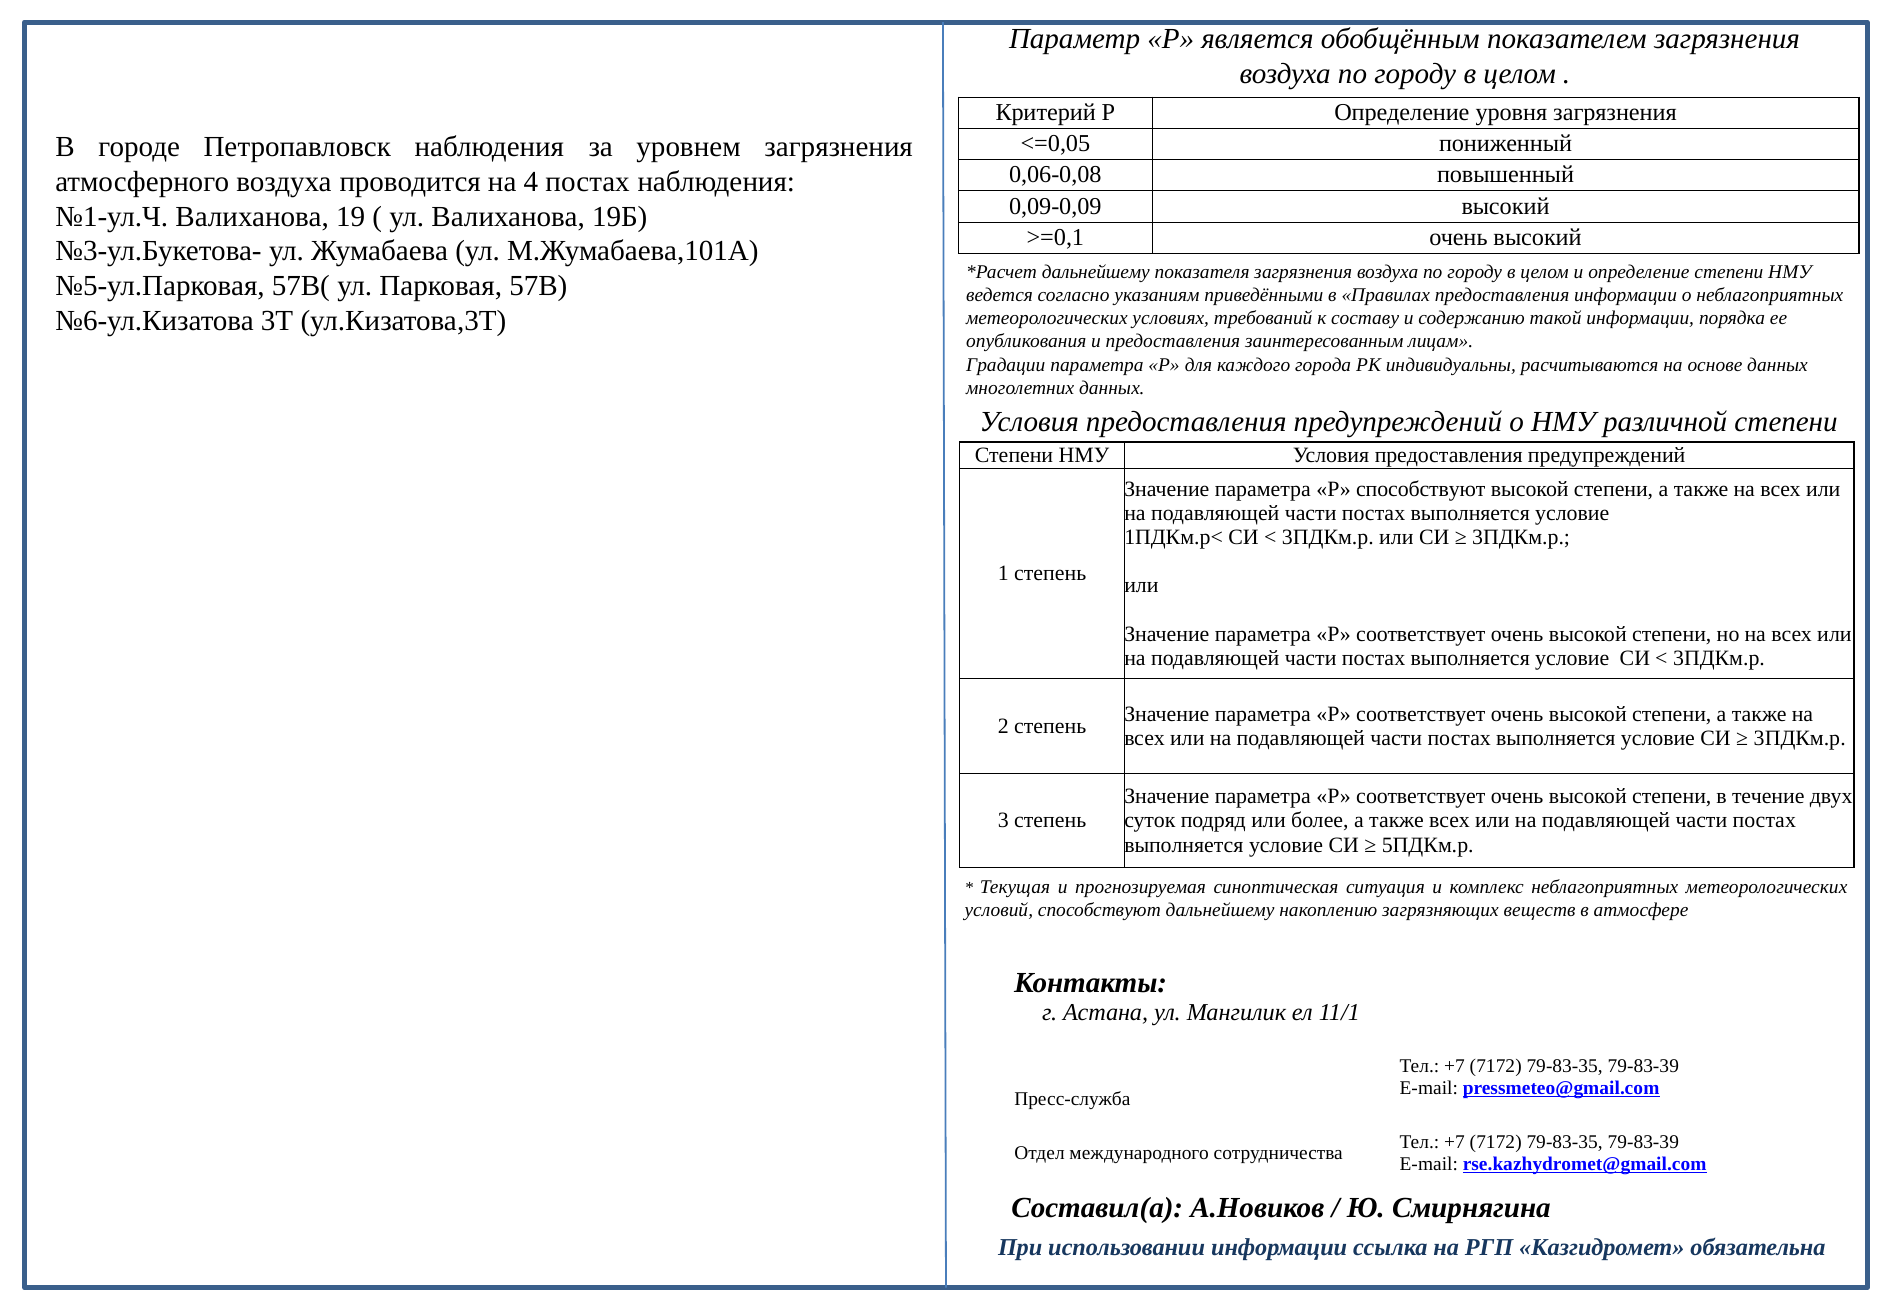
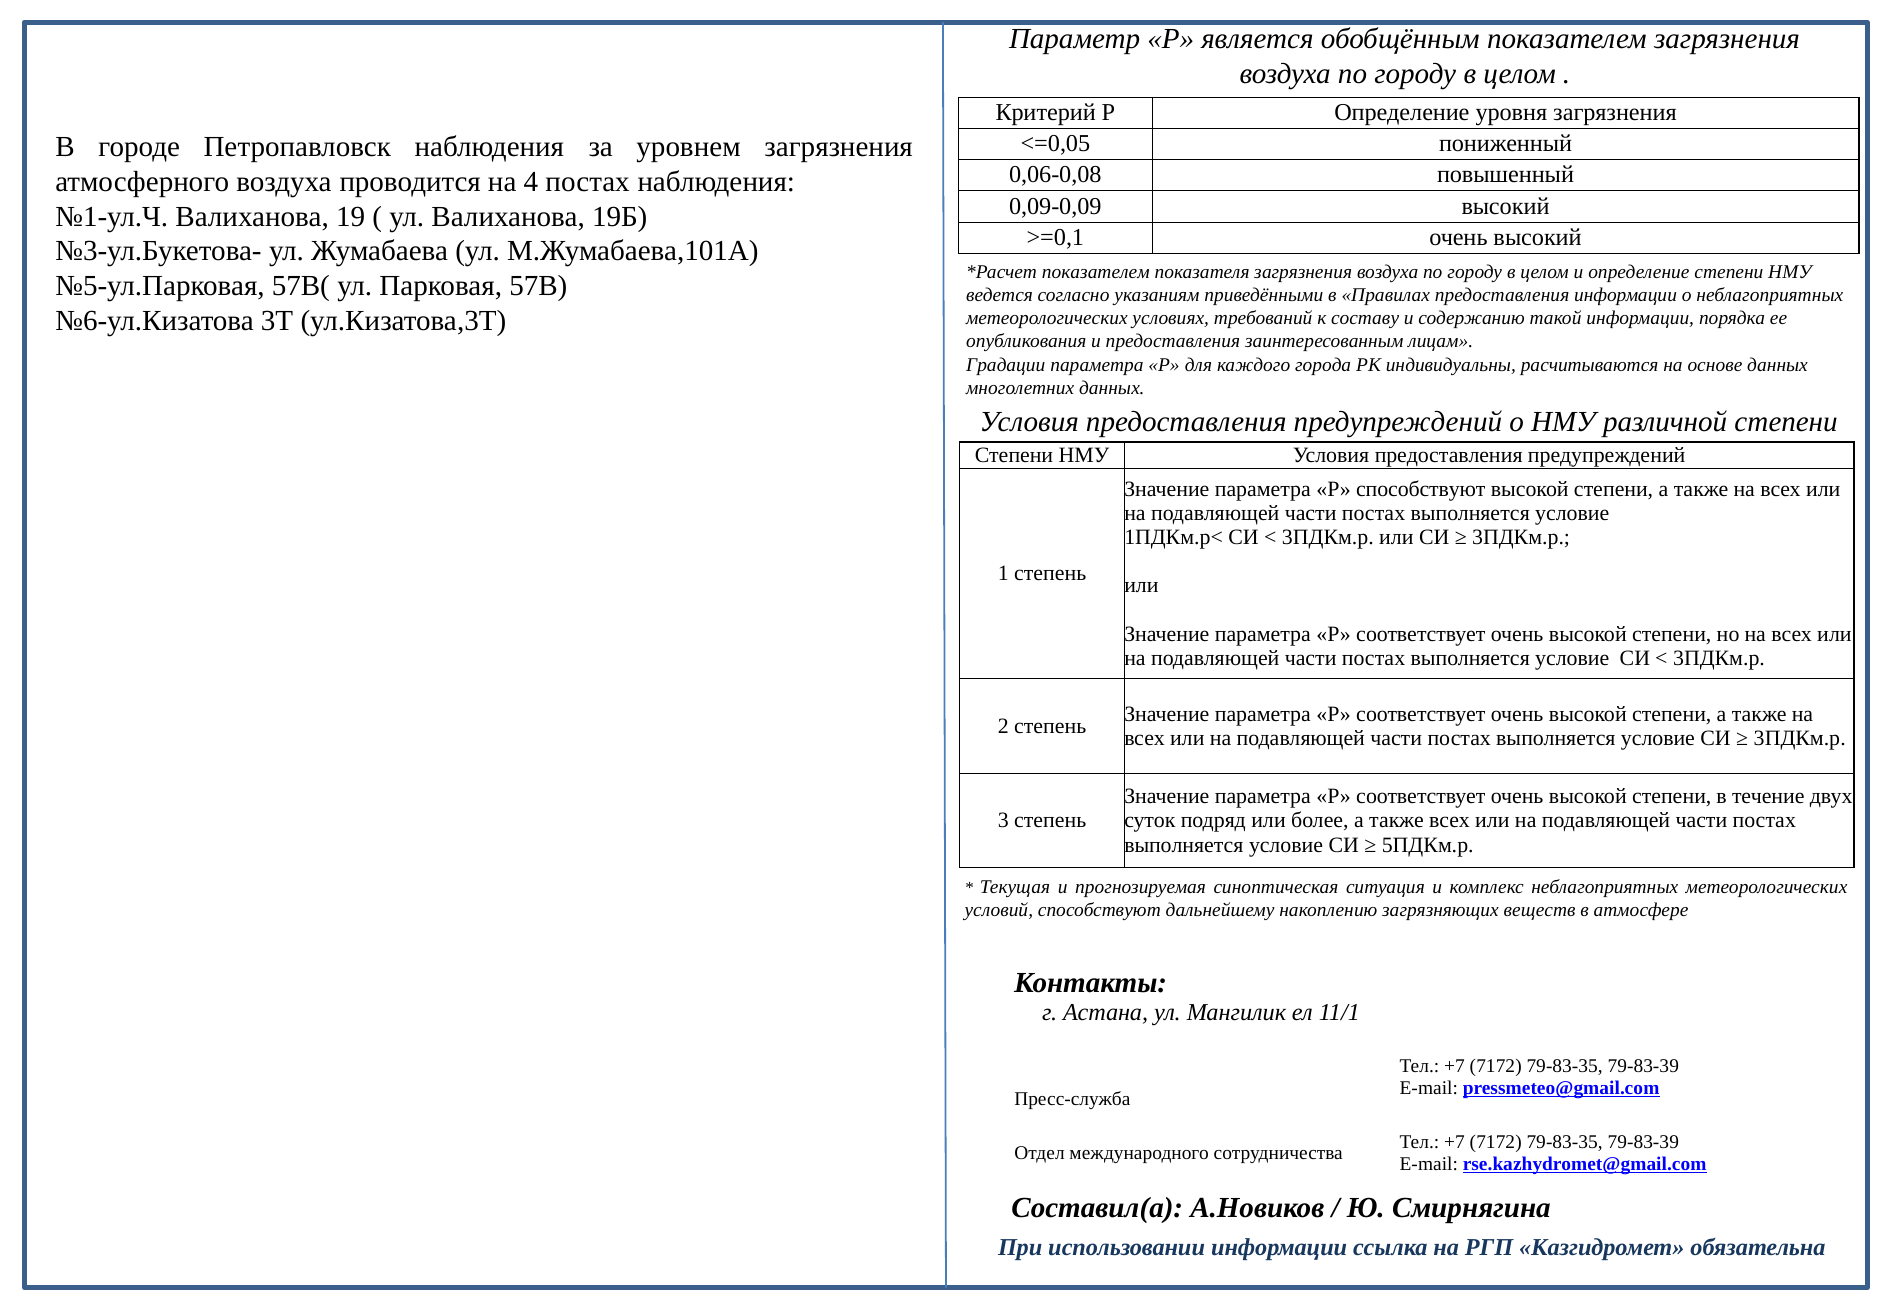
дальнейшему at (1096, 272): дальнейшему -> показателем
